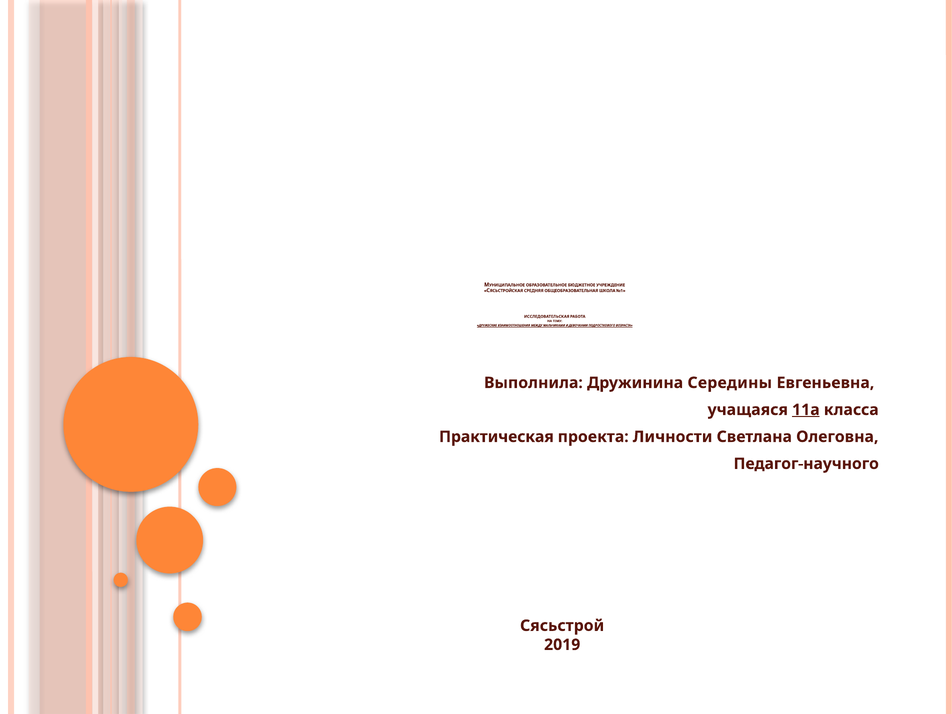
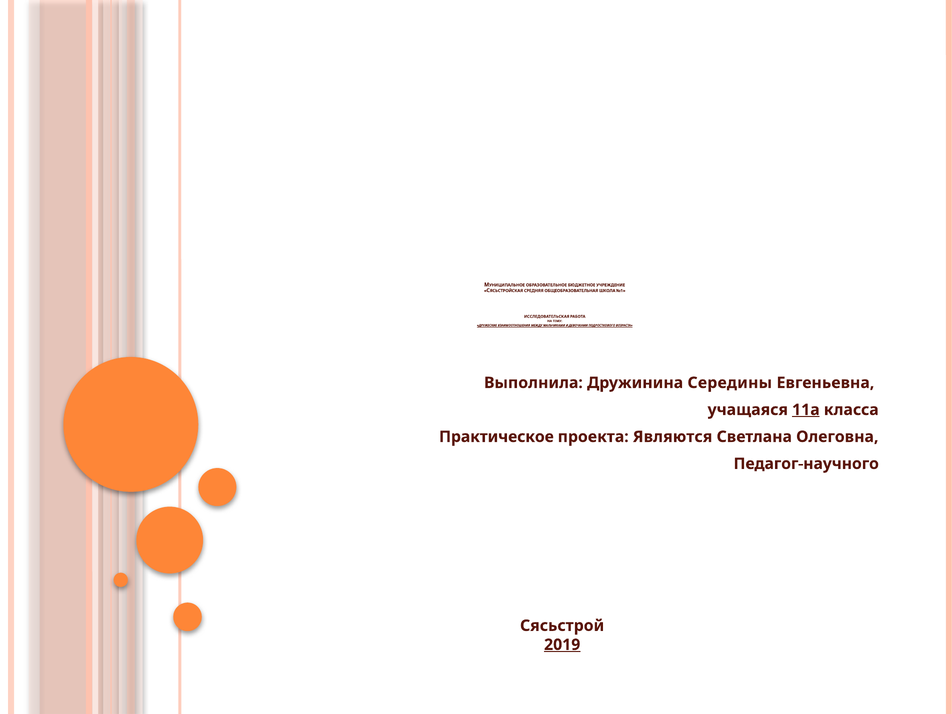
Практическая: Практическая -> Практическое
Личности: Личности -> Являются
2019 underline: none -> present
